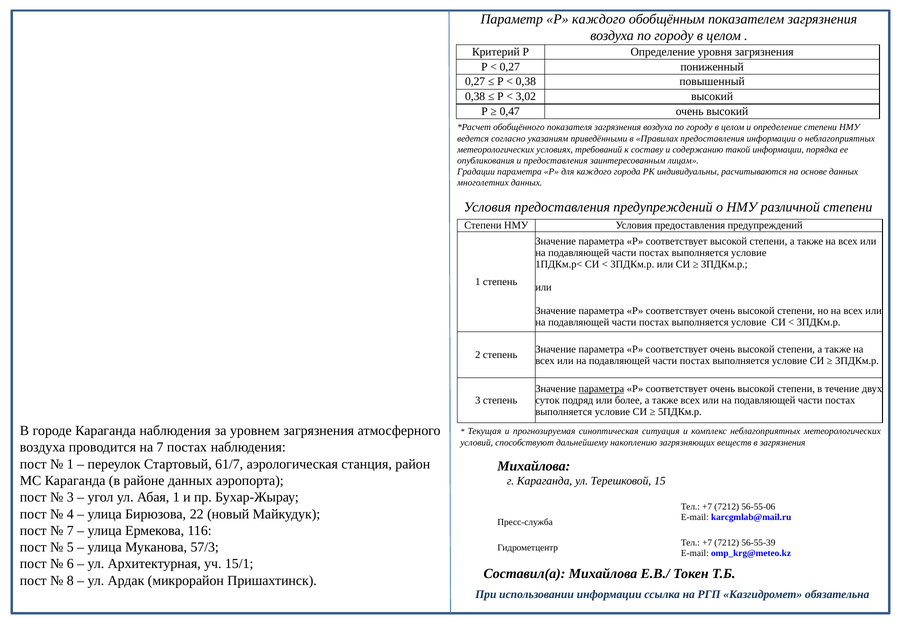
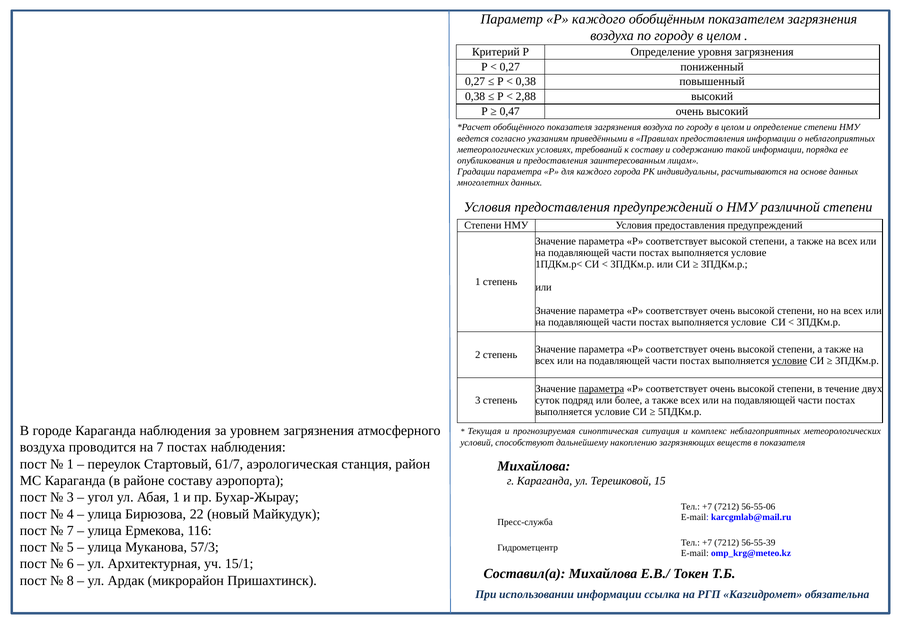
3,02: 3,02 -> 2,88
условие at (790, 361) underline: none -> present
в загрязнения: загрязнения -> показателя
районе данных: данных -> составу
